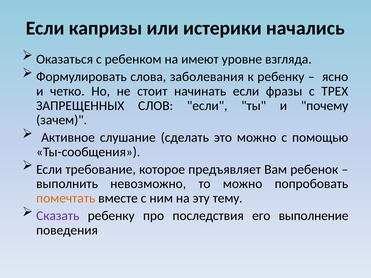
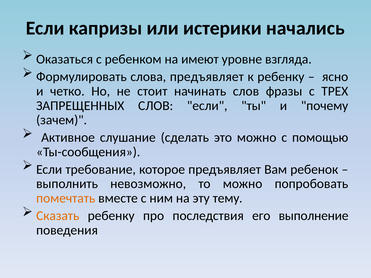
слова заболевания: заболевания -> предъявляет
начинать если: если -> слов
Сказать colour: purple -> orange
